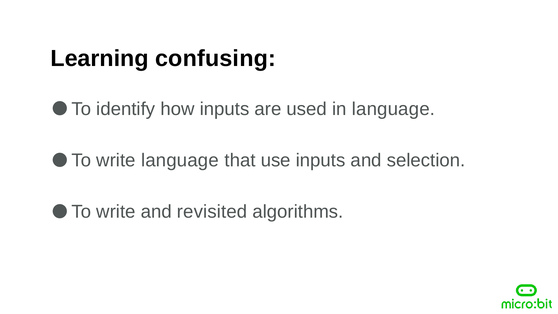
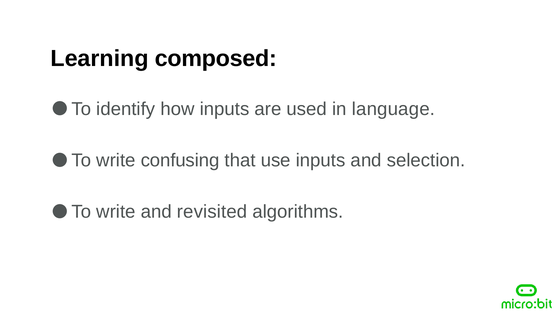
confusing: confusing -> composed
write language: language -> confusing
